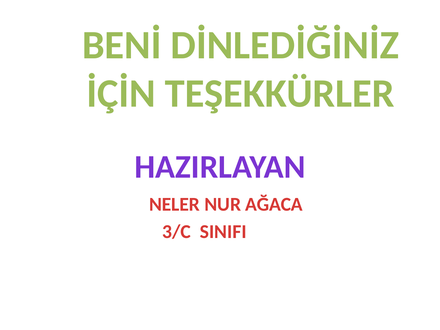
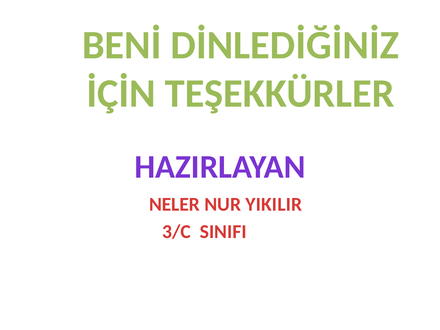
AĞACA: AĞACA -> YIKILIR
